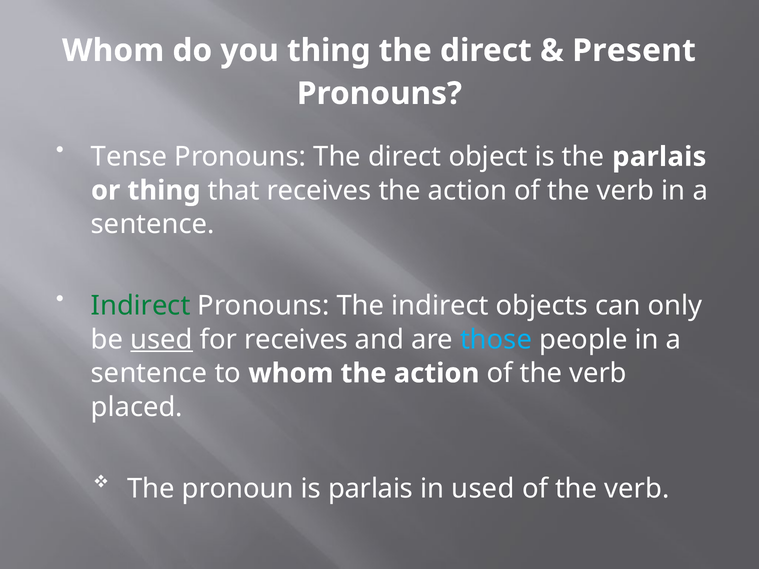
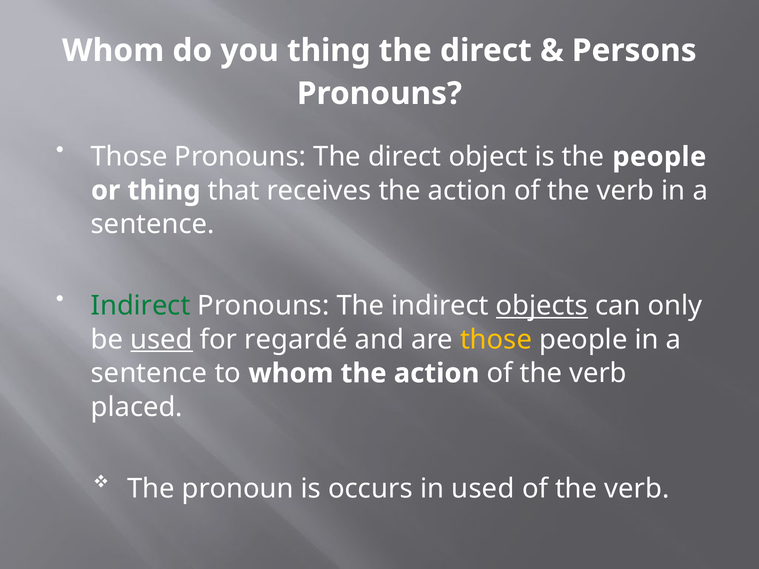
Present: Present -> Persons
Tense at (129, 157): Tense -> Those
the parlais: parlais -> people
objects underline: none -> present
for receives: receives -> regardé
those at (496, 340) colour: light blue -> yellow
is parlais: parlais -> occurs
